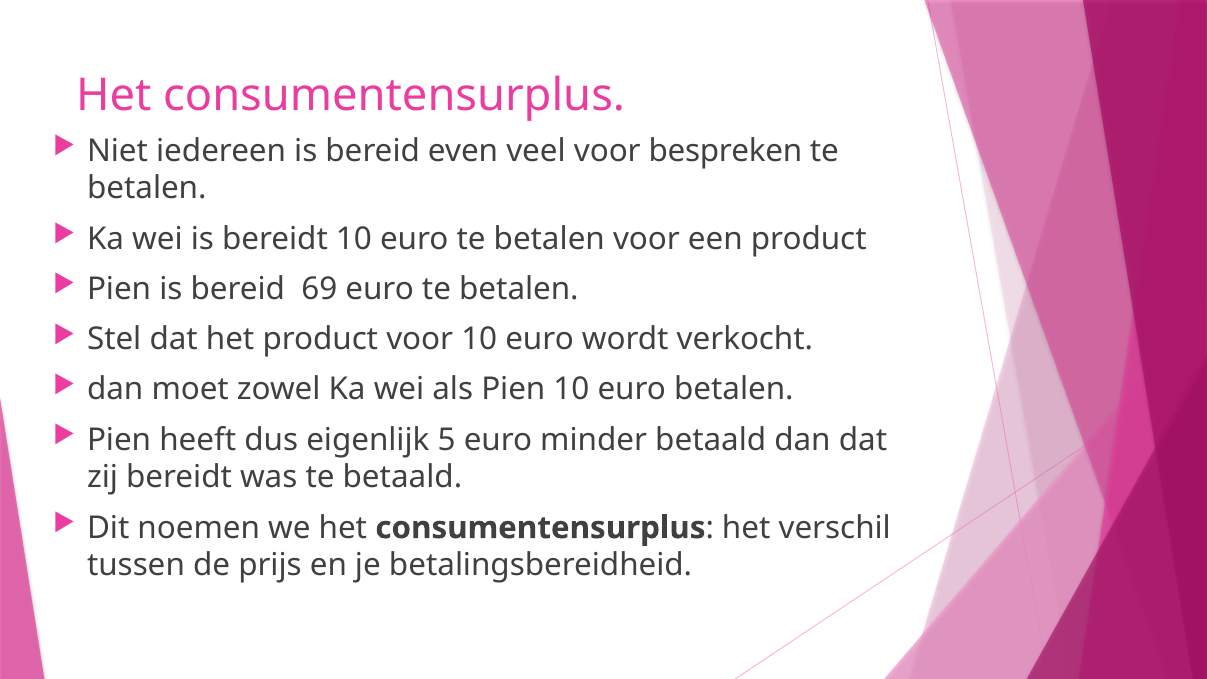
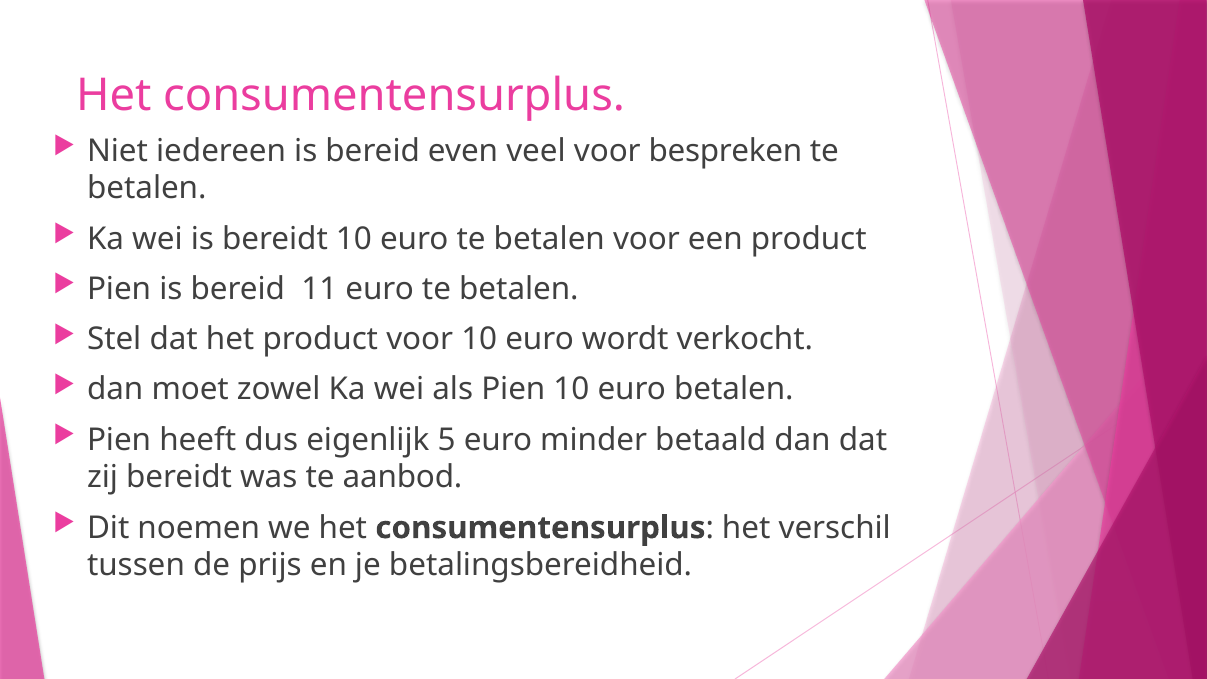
69: 69 -> 11
te betaald: betaald -> aanbod
